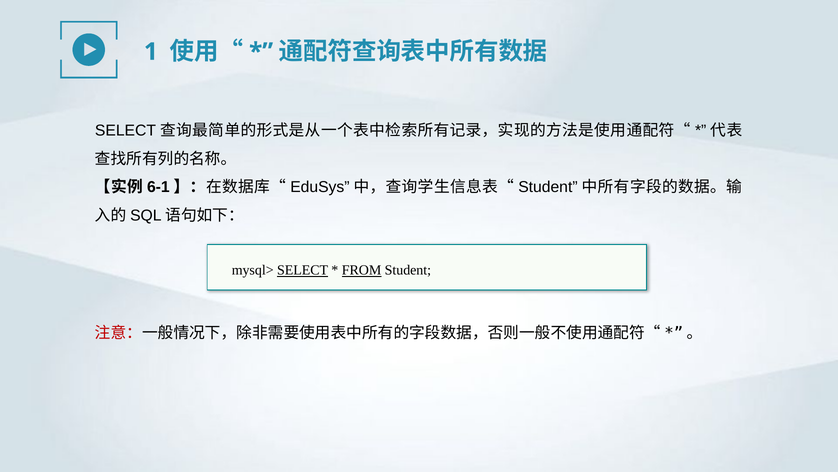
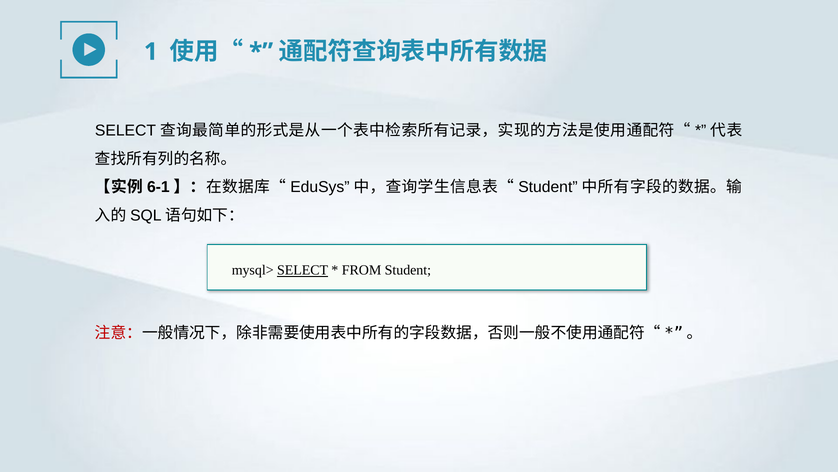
FROM underline: present -> none
